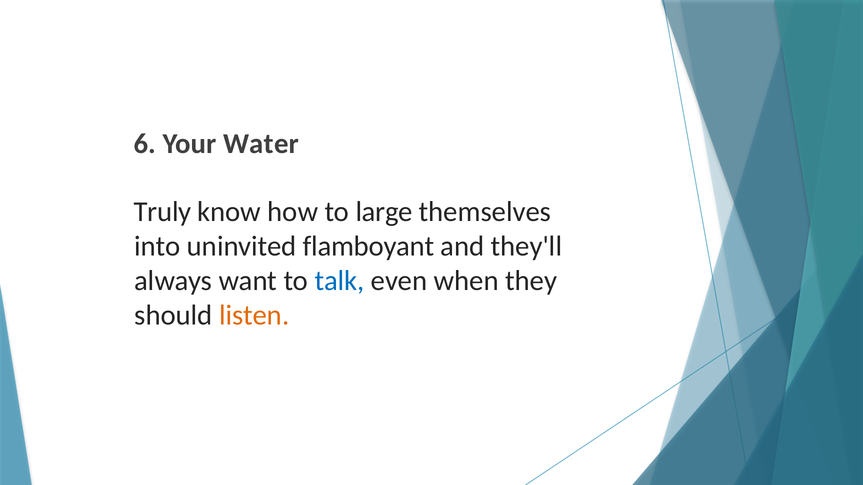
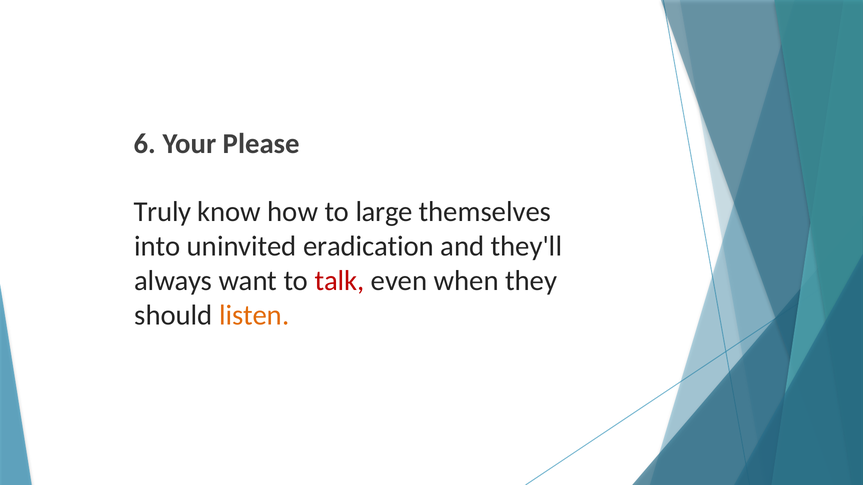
Water: Water -> Please
flamboyant: flamboyant -> eradication
talk colour: blue -> red
